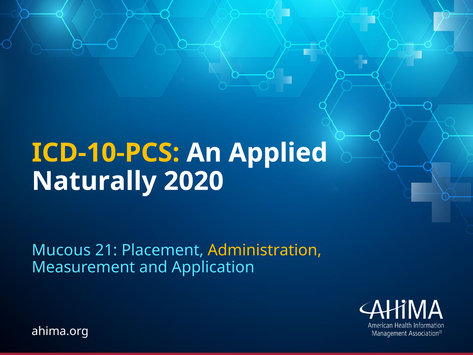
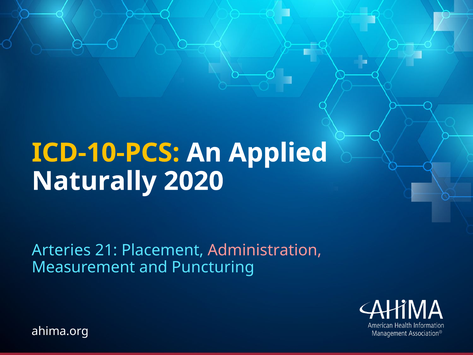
Mucous: Mucous -> Arteries
Administration colour: yellow -> pink
Application: Application -> Puncturing
